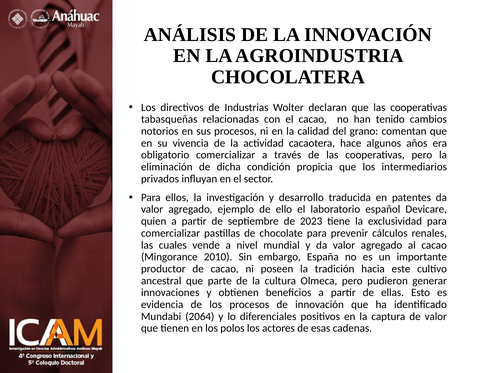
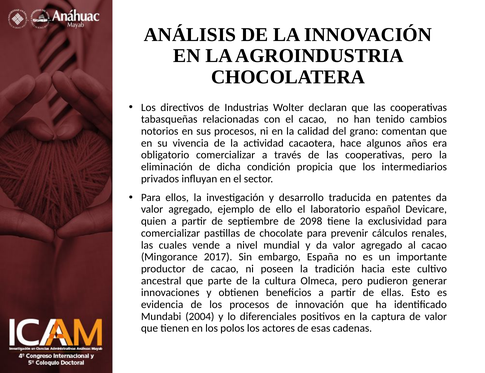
2023: 2023 -> 2098
2010: 2010 -> 2017
2064: 2064 -> 2004
